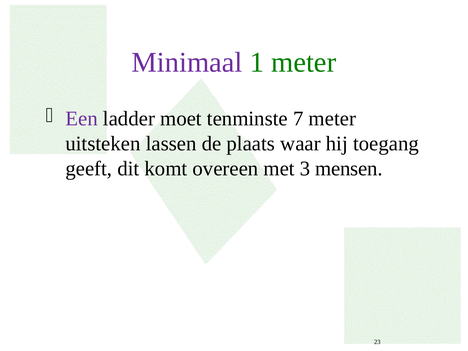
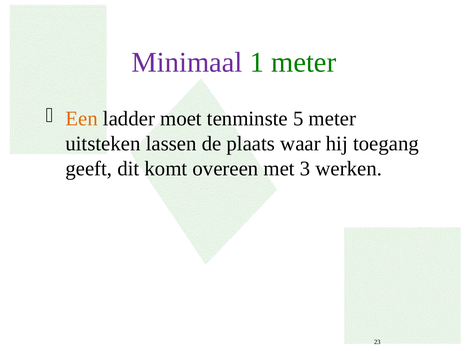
Een colour: purple -> orange
7: 7 -> 5
mensen: mensen -> werken
